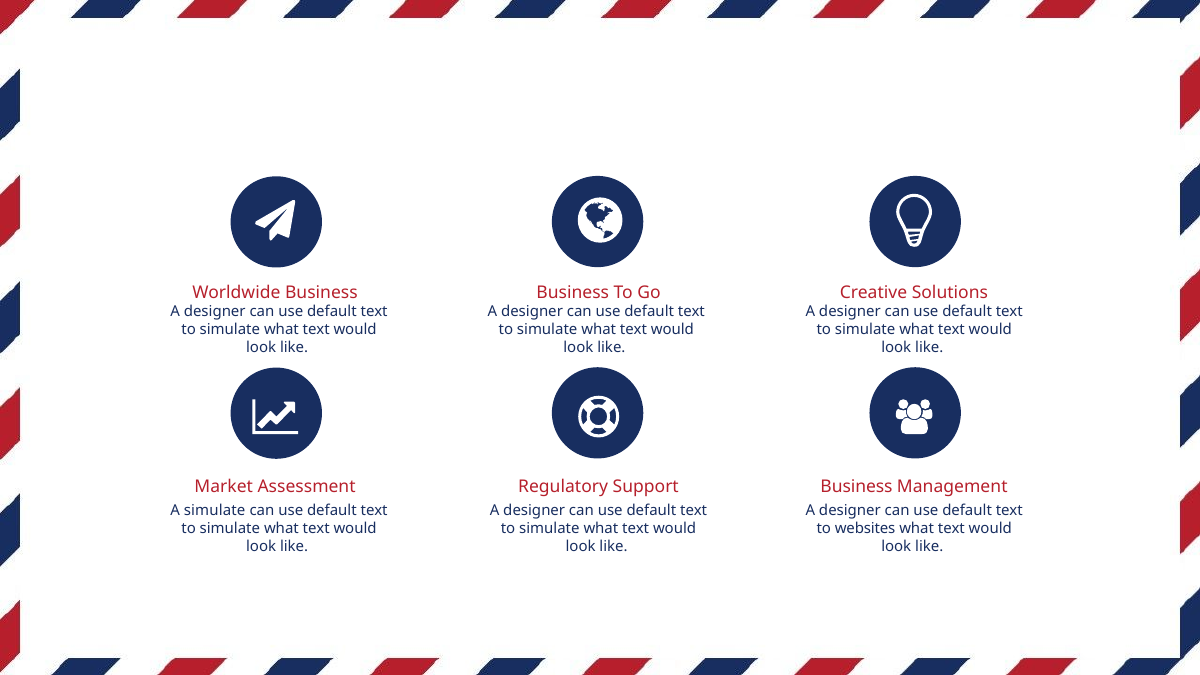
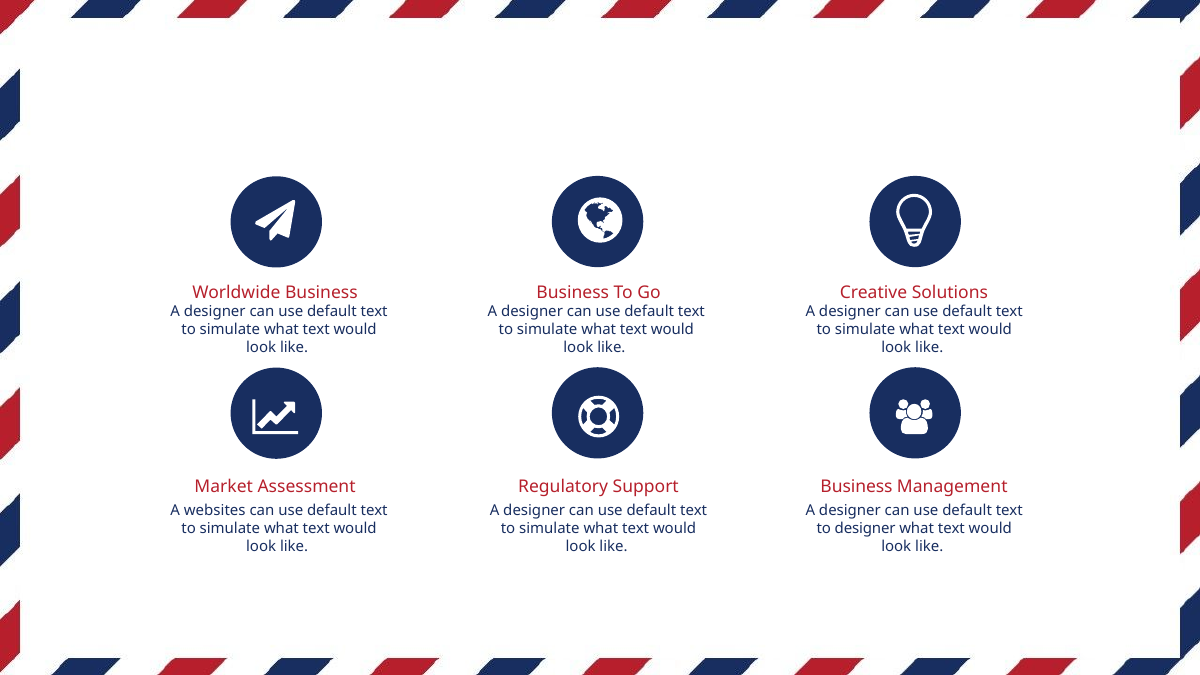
A simulate: simulate -> websites
to websites: websites -> designer
